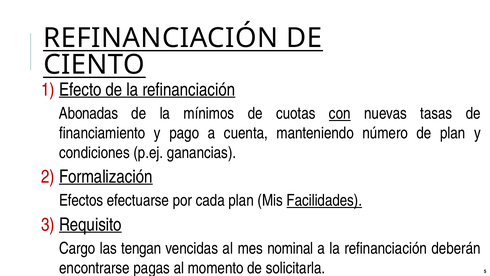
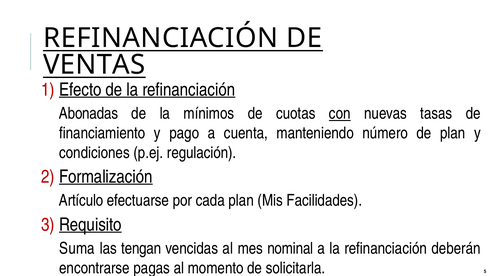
CIENTO: CIENTO -> VENTAS
ganancias: ganancias -> regulación
Efectos: Efectos -> Artículo
Facilidades underline: present -> none
Cargo: Cargo -> Suma
